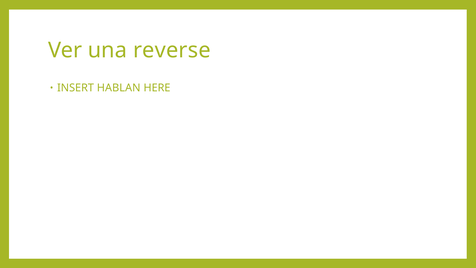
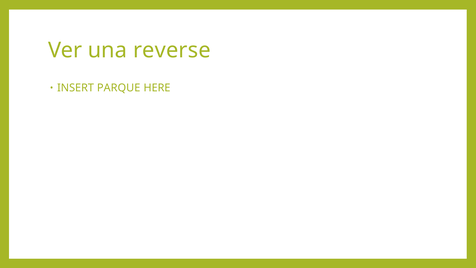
HABLAN: HABLAN -> PARQUE
